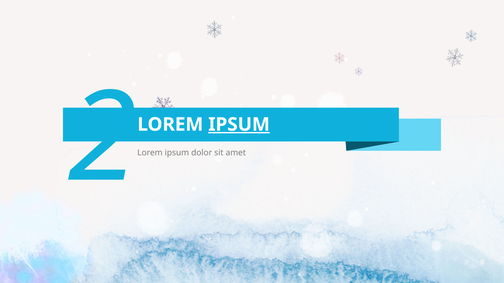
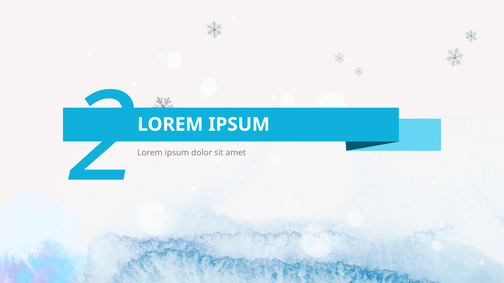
IPSUM at (239, 125) underline: present -> none
